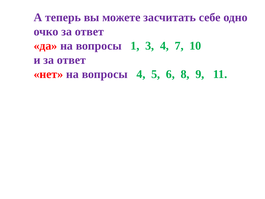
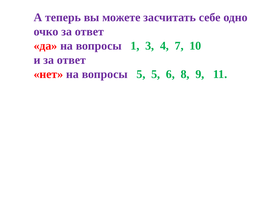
вопросы 4: 4 -> 5
